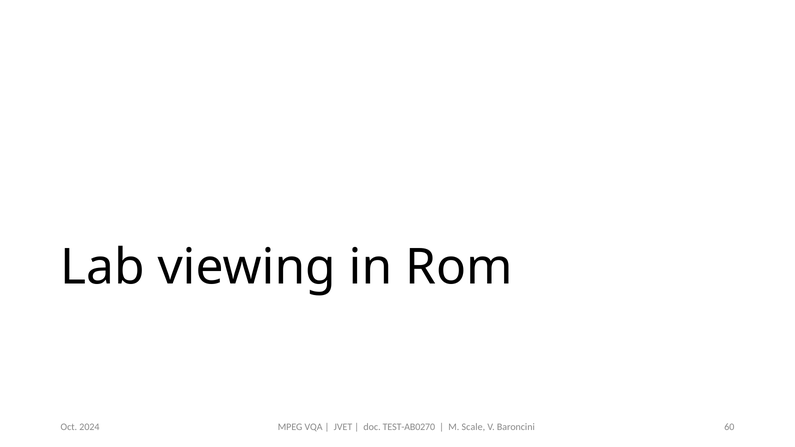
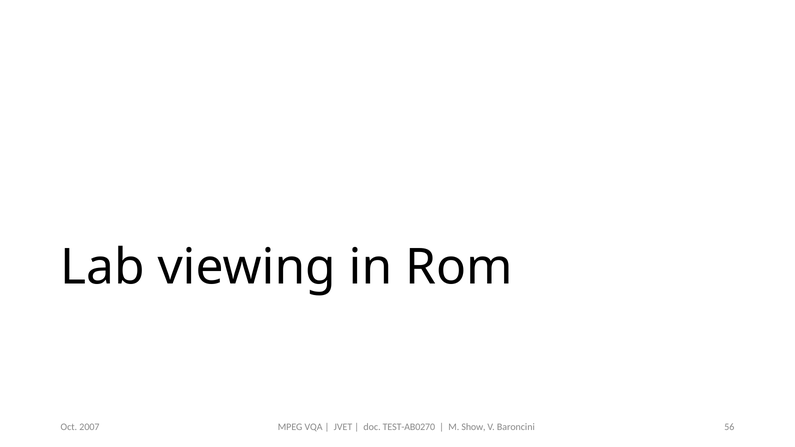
Scale: Scale -> Show
60: 60 -> 56
2024: 2024 -> 2007
